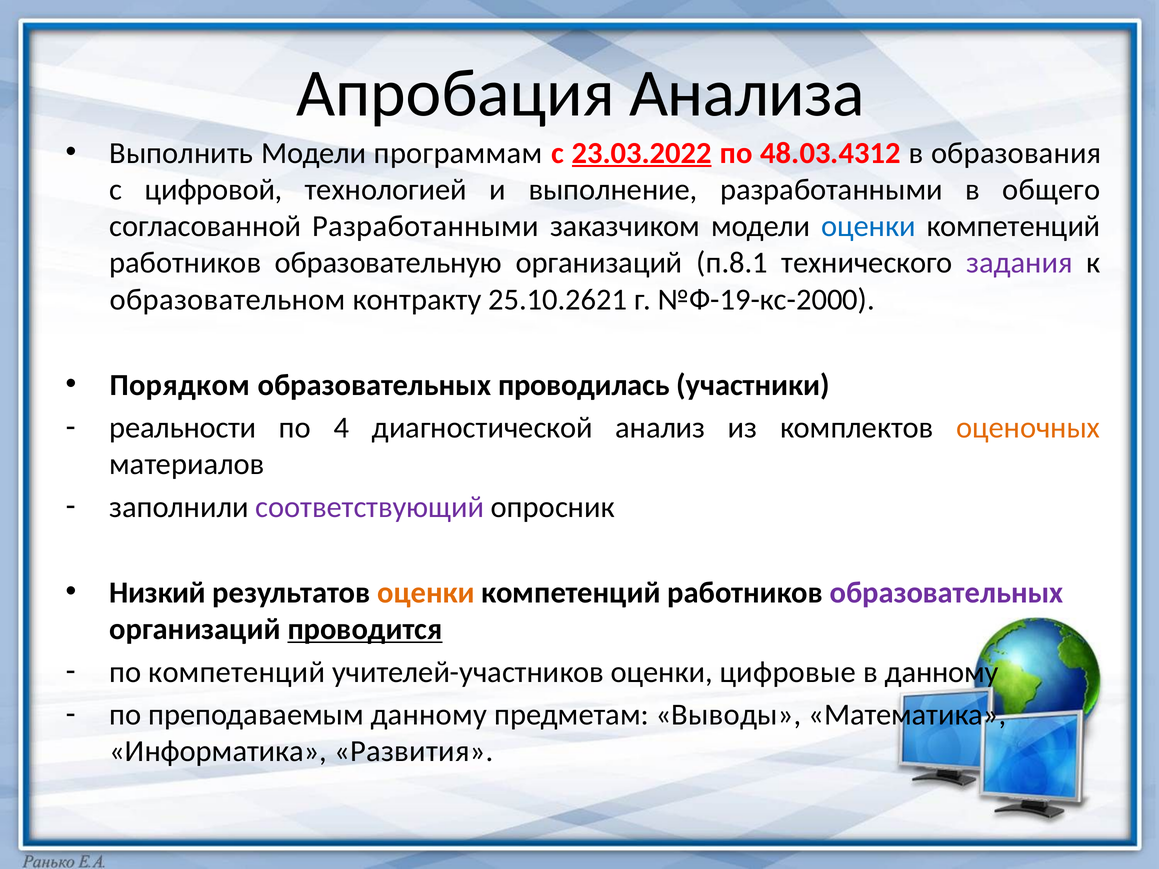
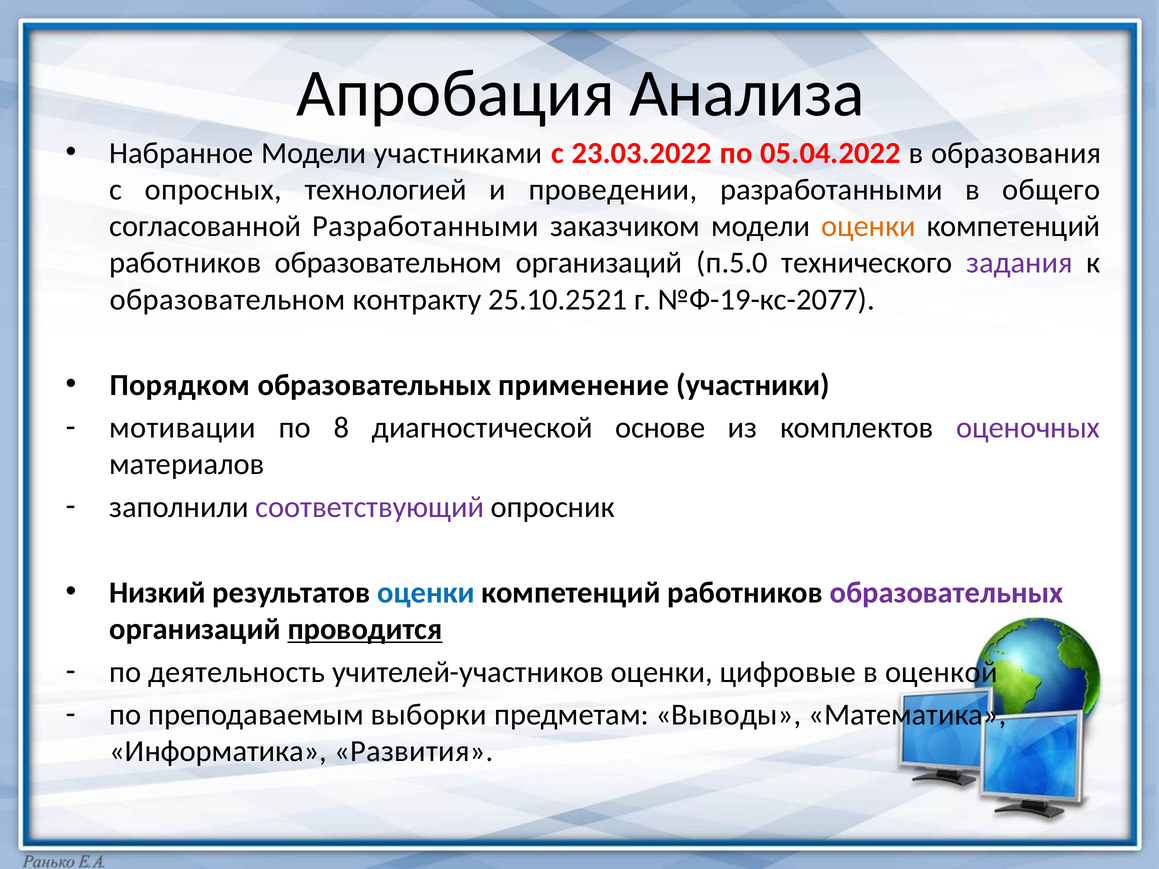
Выполнить: Выполнить -> Набранное
программам: программам -> участниками
23.03.2022 underline: present -> none
48.03.4312: 48.03.4312 -> 05.04.2022
цифровой: цифровой -> опросных
выполнение: выполнение -> проведении
оценки at (868, 226) colour: blue -> orange
работников образовательную: образовательную -> образовательном
п.8.1: п.8.1 -> п.5.0
25.10.2621: 25.10.2621 -> 25.10.2521
№Ф-19-кс-2000: №Ф-19-кс-2000 -> №Ф-19-кс-2077
проводилась: проводилась -> применение
реальности: реальности -> мотивации
4: 4 -> 8
анализ: анализ -> основе
оценочных colour: orange -> purple
оценки at (426, 593) colour: orange -> blue
по компетенций: компетенций -> деятельность
в данному: данному -> оценкой
преподаваемым данному: данному -> выборки
